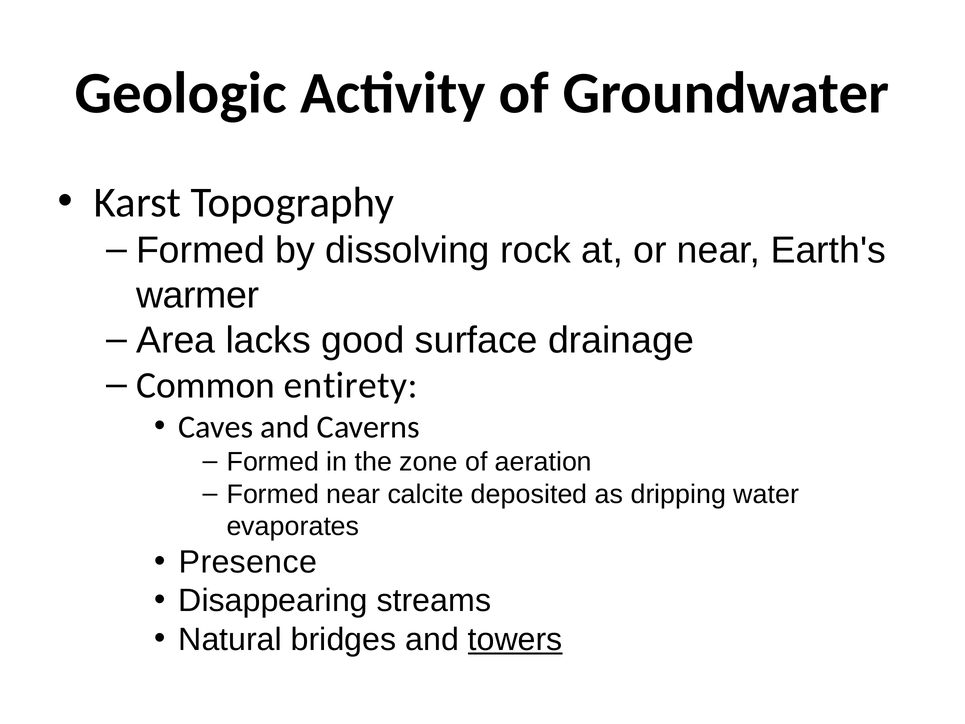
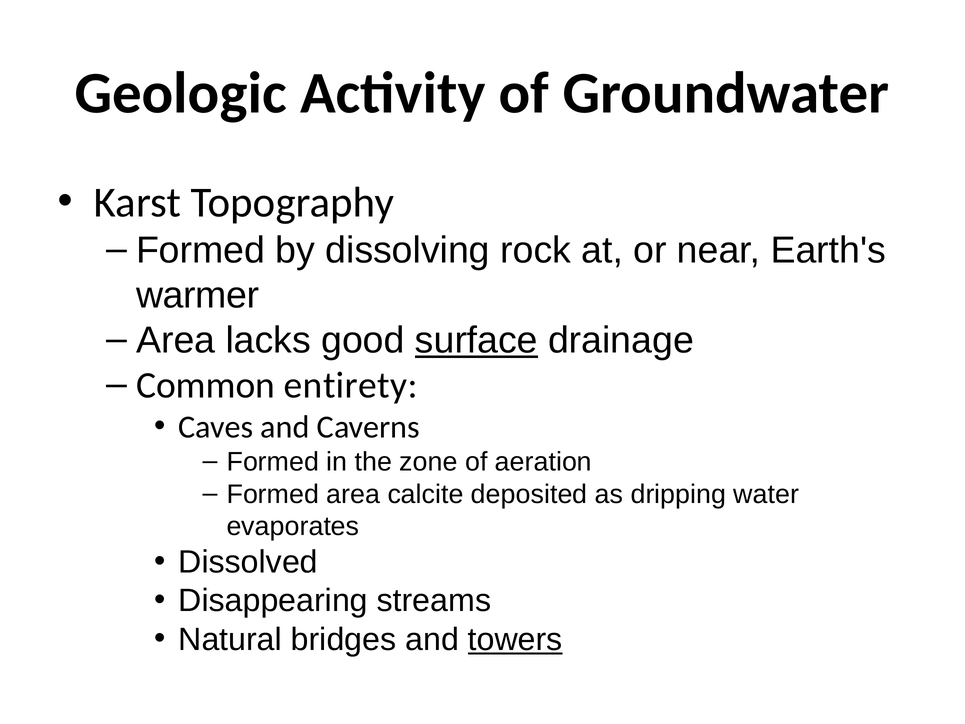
surface underline: none -> present
Formed near: near -> area
Presence: Presence -> Dissolved
